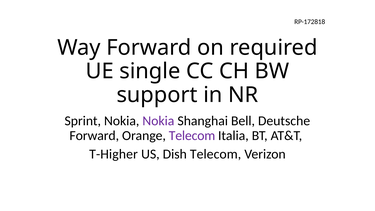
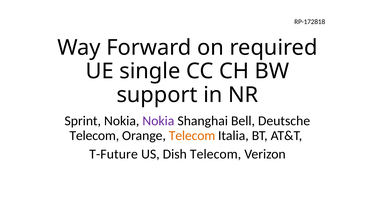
Forward at (94, 135): Forward -> Telecom
Telecom at (192, 135) colour: purple -> orange
T-Higher: T-Higher -> T-Future
